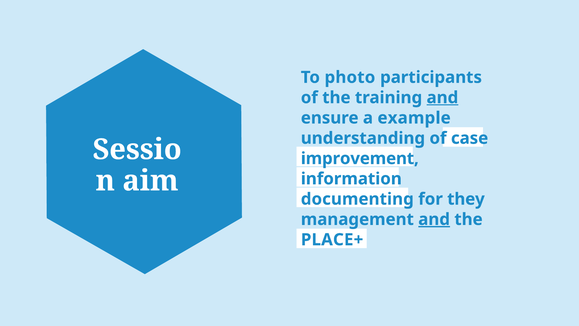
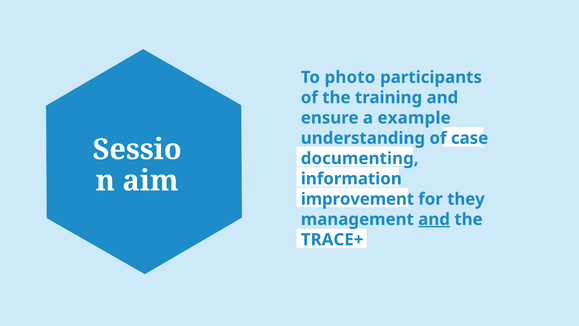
and at (442, 98) underline: present -> none
improvement: improvement -> documenting
documenting: documenting -> improvement
PLACE+: PLACE+ -> TRACE+
